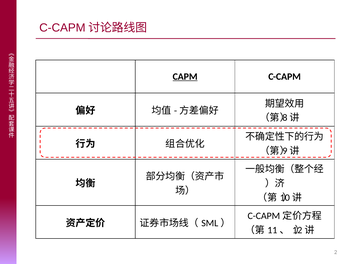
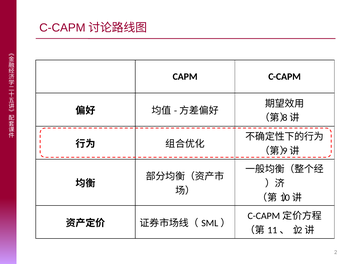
CAPM underline: present -> none
